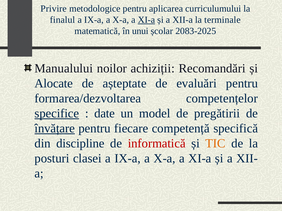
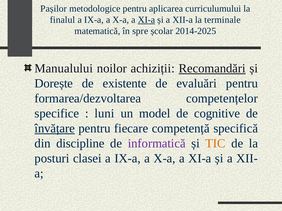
Privire: Privire -> Pașilor
unui: unui -> spre
2083-2025: 2083-2025 -> 2014-2025
Recomandări underline: none -> present
Alocate: Alocate -> Dorește
așteptate: așteptate -> existente
specifice underline: present -> none
date: date -> luni
pregătirii: pregătirii -> cognitive
informatică colour: red -> purple
